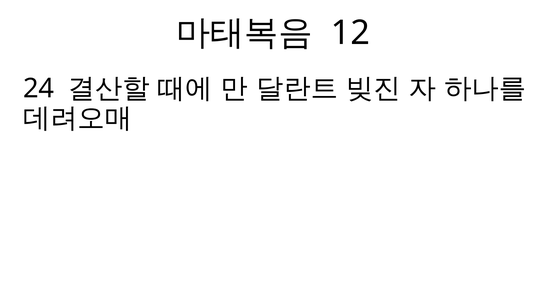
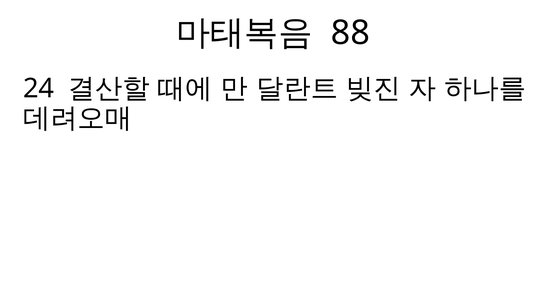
12: 12 -> 88
